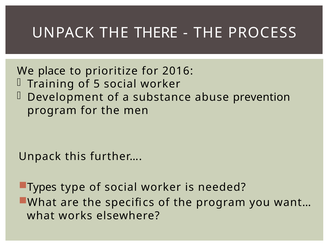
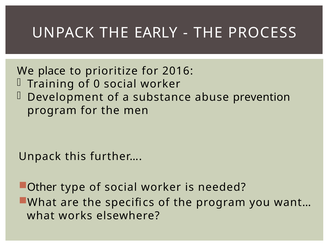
THERE: THERE -> EARLY
5: 5 -> 0
Types: Types -> Other
